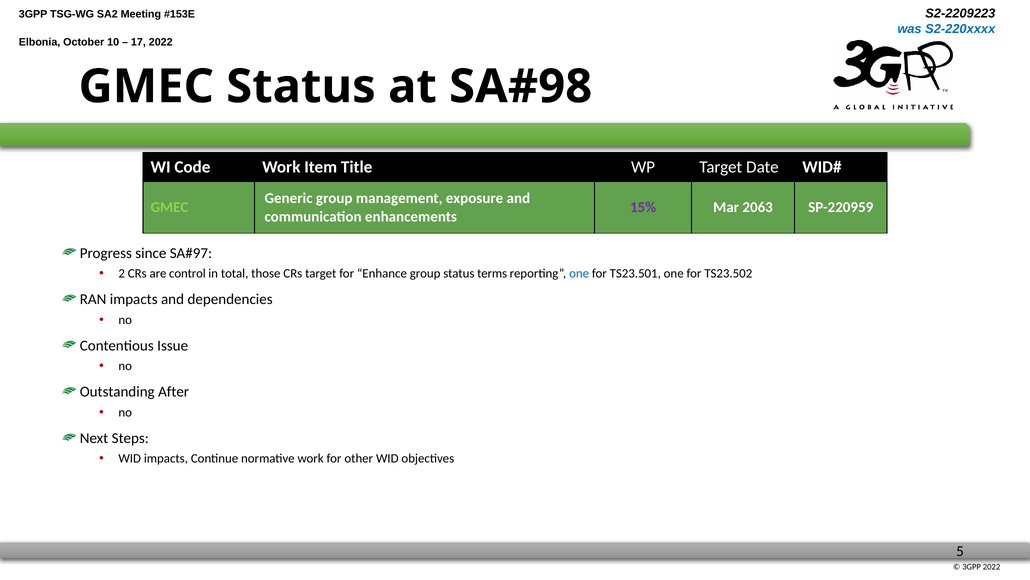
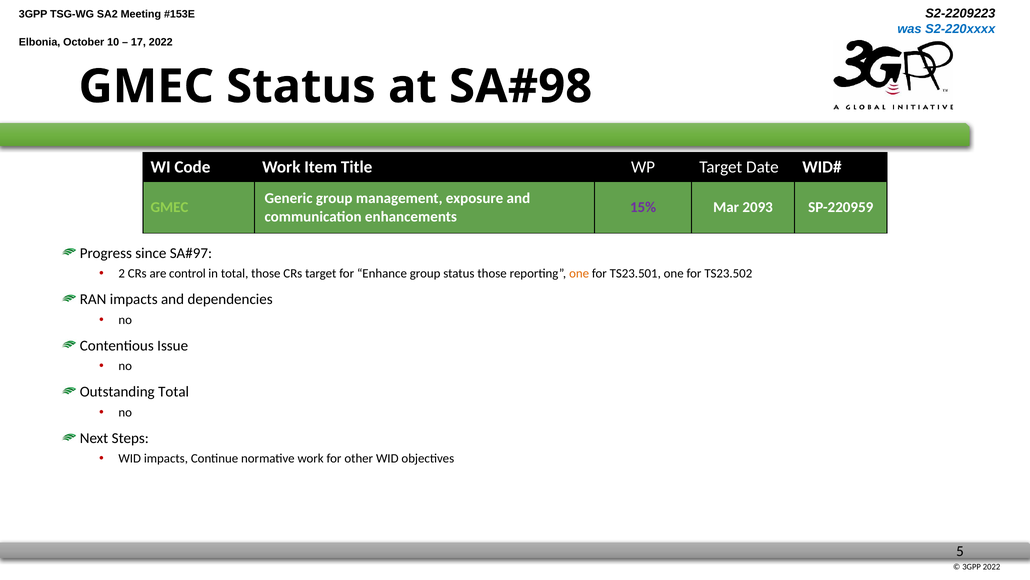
2063: 2063 -> 2093
status terms: terms -> those
one at (579, 273) colour: blue -> orange
Outstanding After: After -> Total
